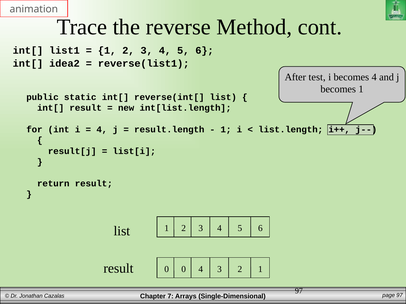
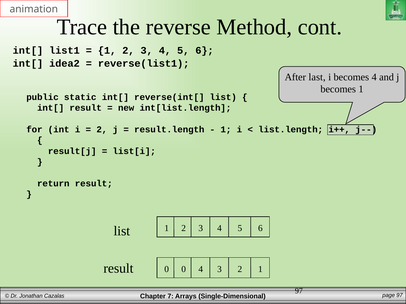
test: test -> last
4 at (102, 130): 4 -> 2
